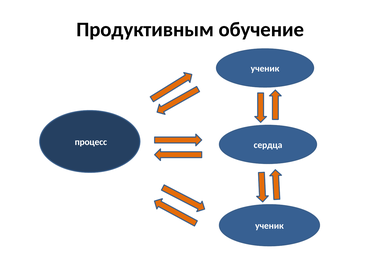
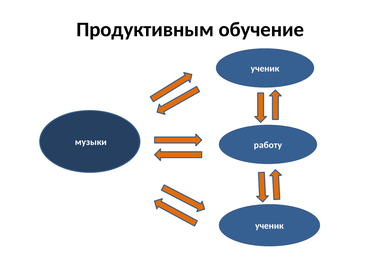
процесс: процесс -> музыки
сердца: сердца -> работу
